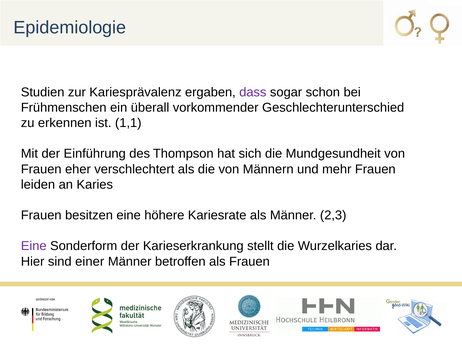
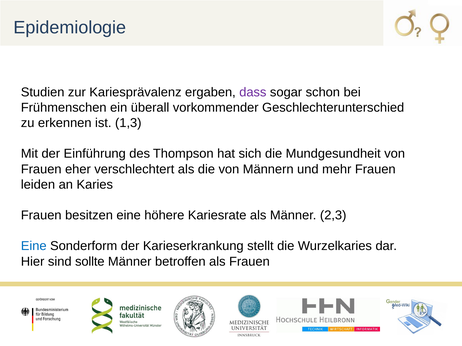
1,1: 1,1 -> 1,3
Eine at (34, 246) colour: purple -> blue
einer: einer -> sollte
